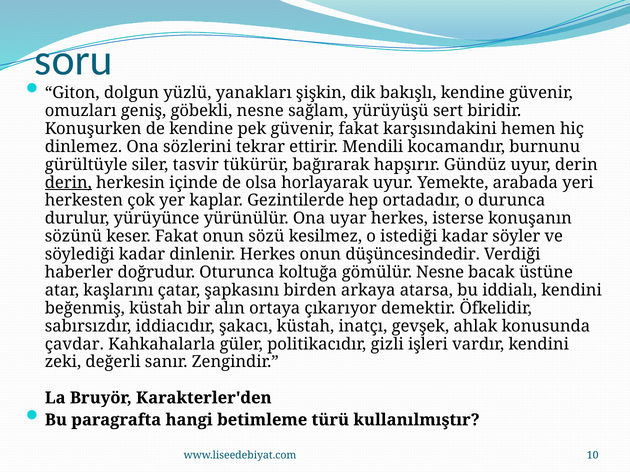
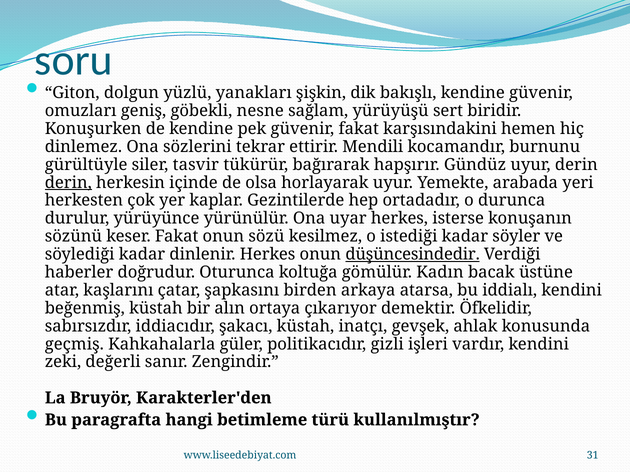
düşüncesindedir underline: none -> present
gömülür Nesne: Nesne -> Kadın
çavdar: çavdar -> geçmiş
10: 10 -> 31
